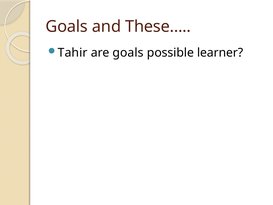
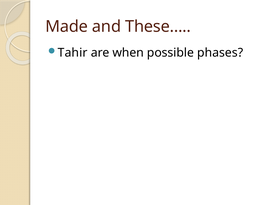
Goals at (67, 26): Goals -> Made
are goals: goals -> when
learner: learner -> phases
